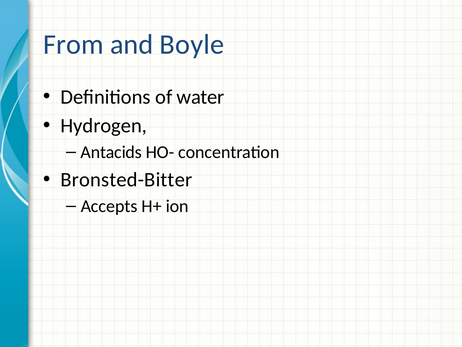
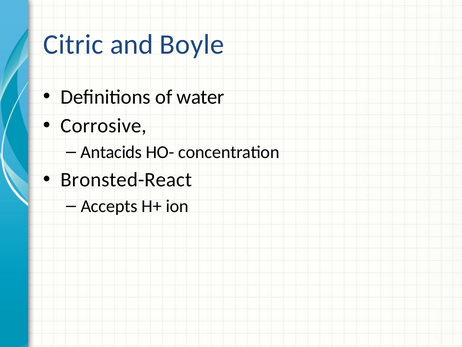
From: From -> Citric
Hydrogen: Hydrogen -> Corrosive
Bronsted-Bitter: Bronsted-Bitter -> Bronsted-React
